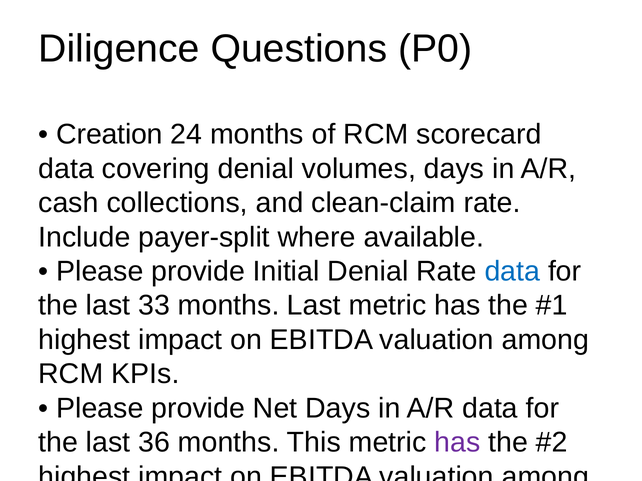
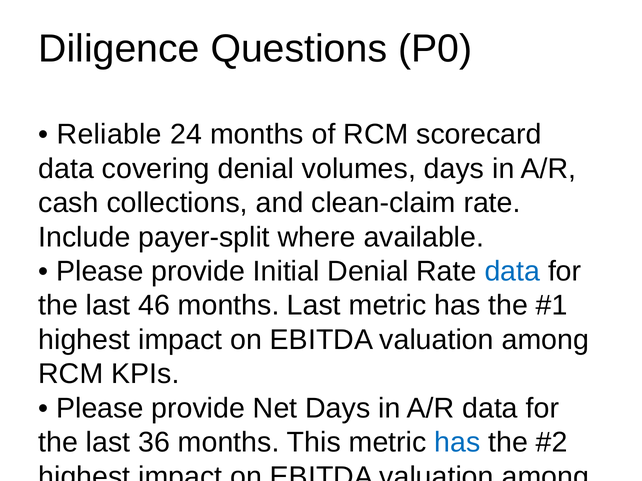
Creation: Creation -> Reliable
33: 33 -> 46
has at (457, 443) colour: purple -> blue
